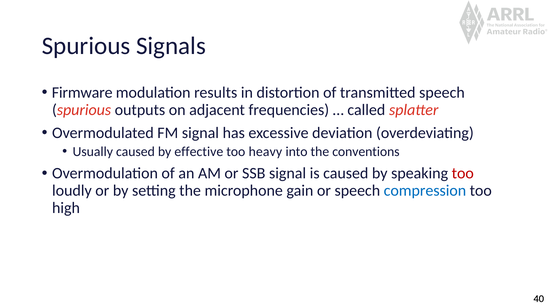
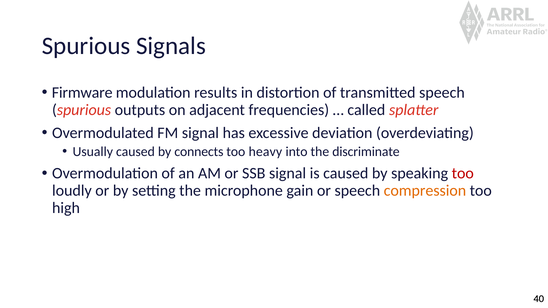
effective: effective -> connects
conventions: conventions -> discriminate
compression colour: blue -> orange
